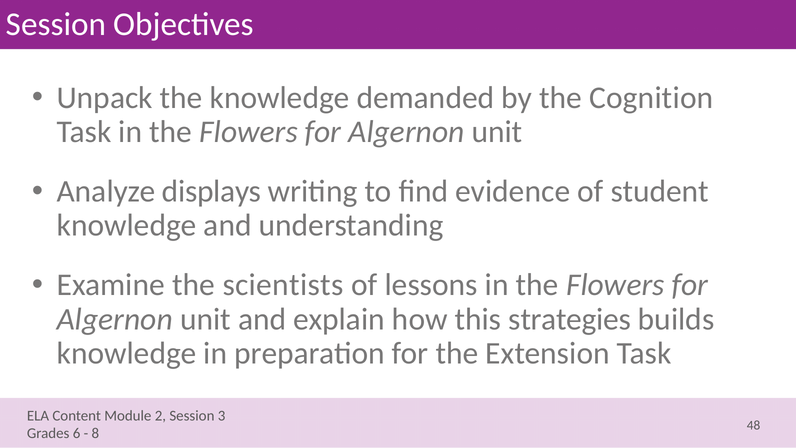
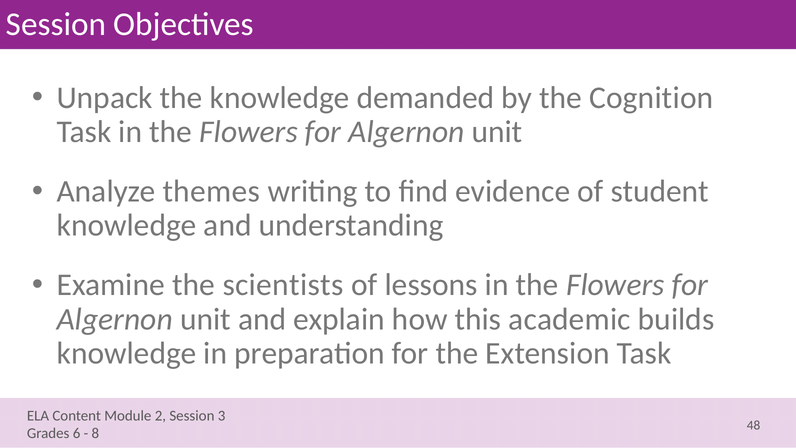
displays: displays -> themes
strategies: strategies -> academic
